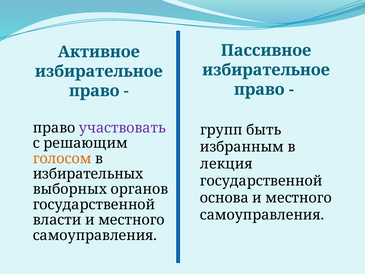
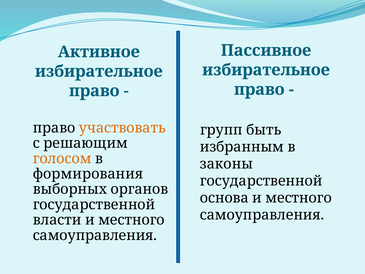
участвовать colour: purple -> orange
лекция: лекция -> законы
избирательных: избирательных -> формирования
